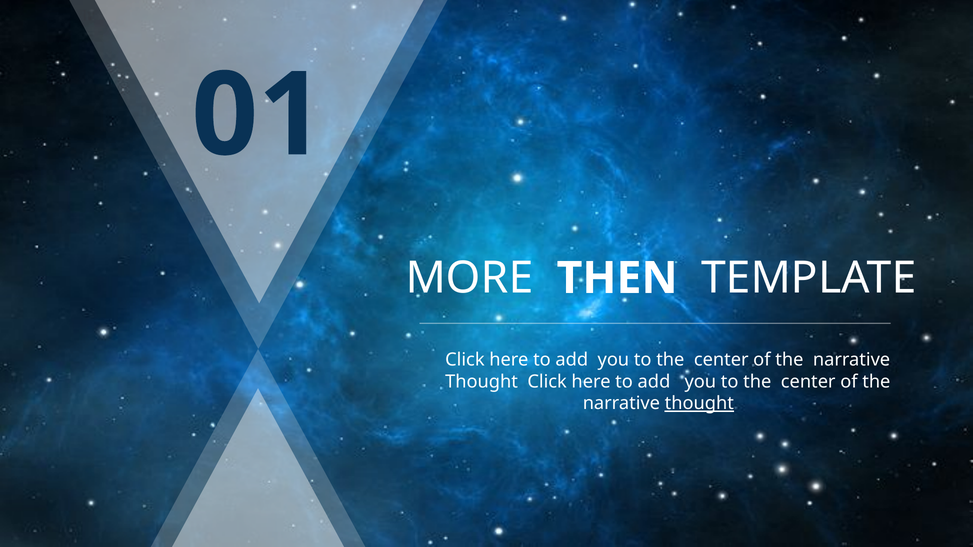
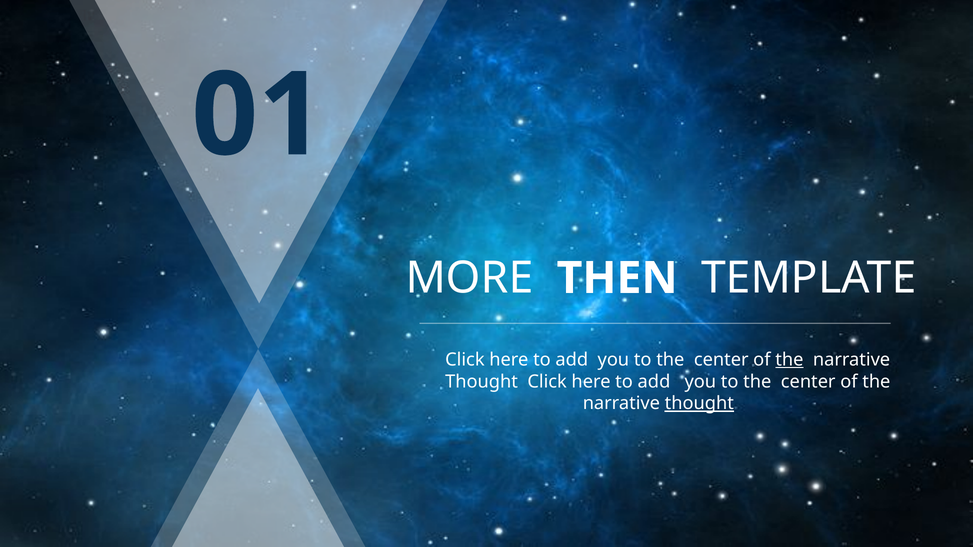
the at (789, 360) underline: none -> present
